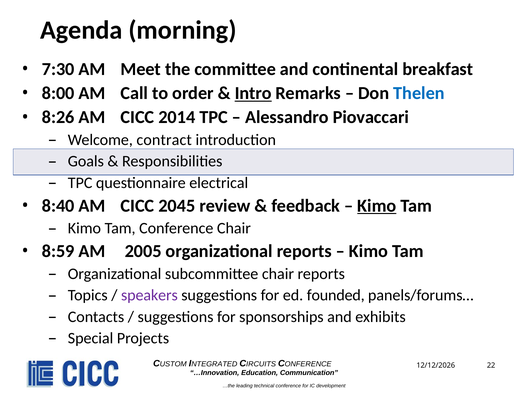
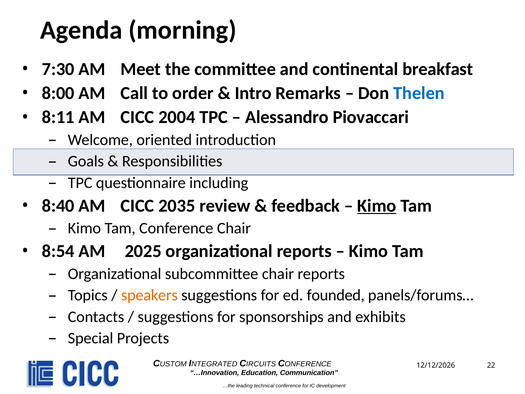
Intro underline: present -> none
8:26: 8:26 -> 8:11
2014: 2014 -> 2004
contract: contract -> oriented
electrical: electrical -> including
2045: 2045 -> 2035
8:59: 8:59 -> 8:54
2005: 2005 -> 2025
speakers colour: purple -> orange
